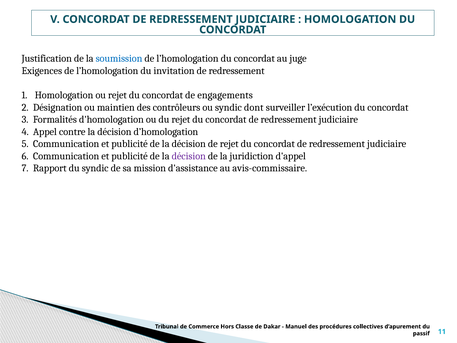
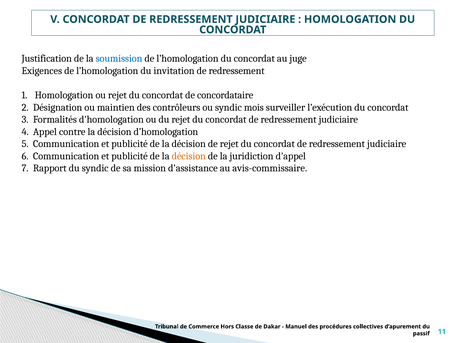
engagements: engagements -> concordataire
dont: dont -> mois
décision at (189, 156) colour: purple -> orange
